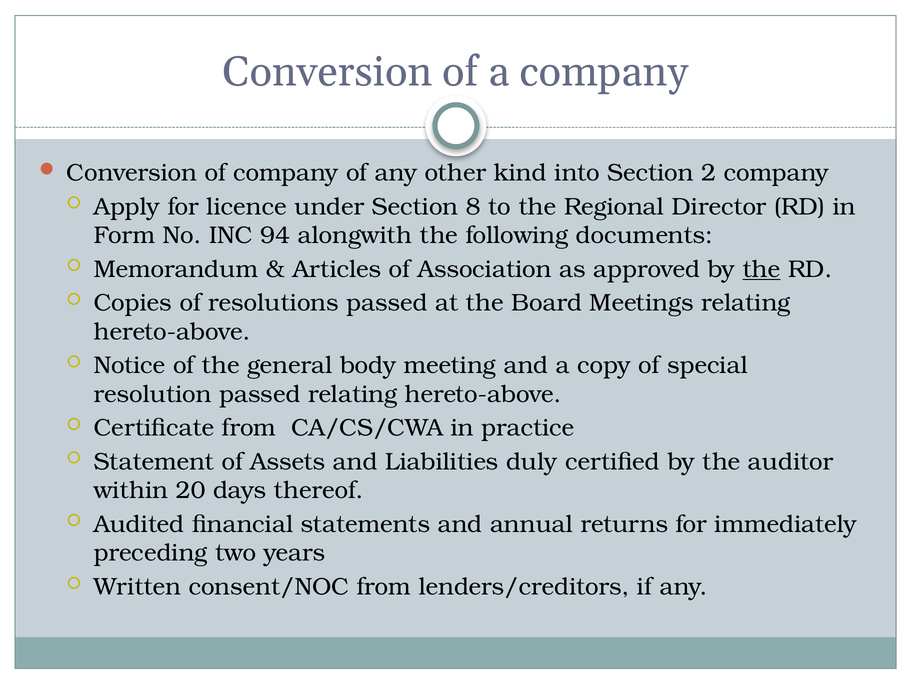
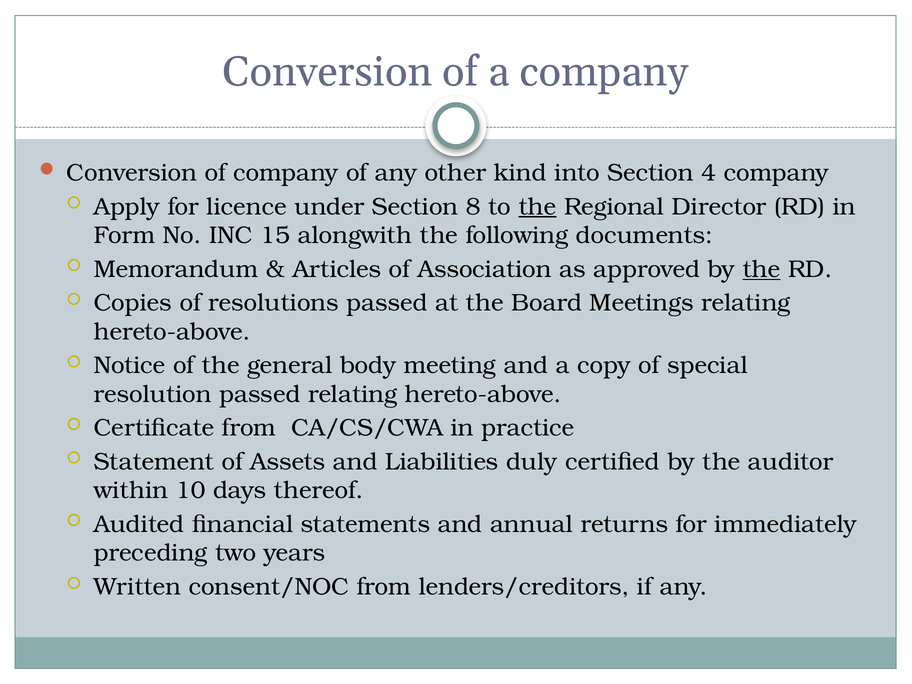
2: 2 -> 4
the at (537, 207) underline: none -> present
94: 94 -> 15
20: 20 -> 10
